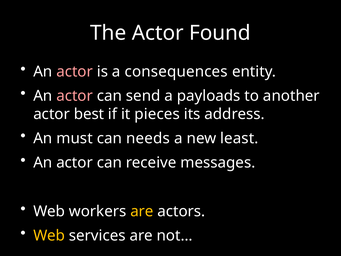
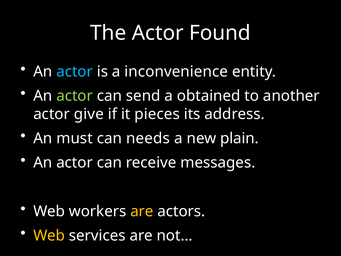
actor at (75, 72) colour: pink -> light blue
consequences: consequences -> inconvenience
actor at (75, 96) colour: pink -> light green
payloads: payloads -> obtained
best: best -> give
least: least -> plain
